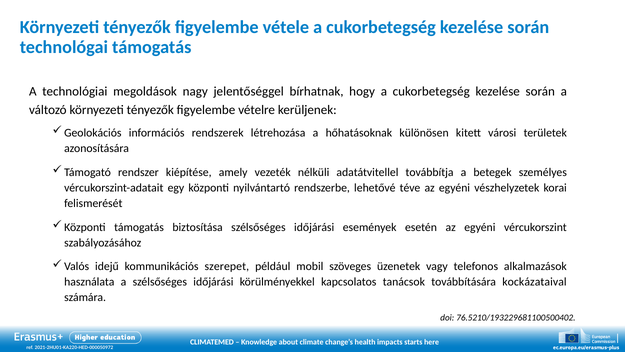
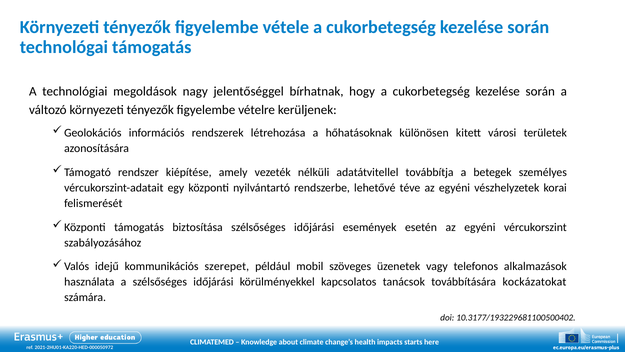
kockázataival: kockázataival -> kockázatokat
76.5210/193229681100500402: 76.5210/193229681100500402 -> 10.3177/193229681100500402
